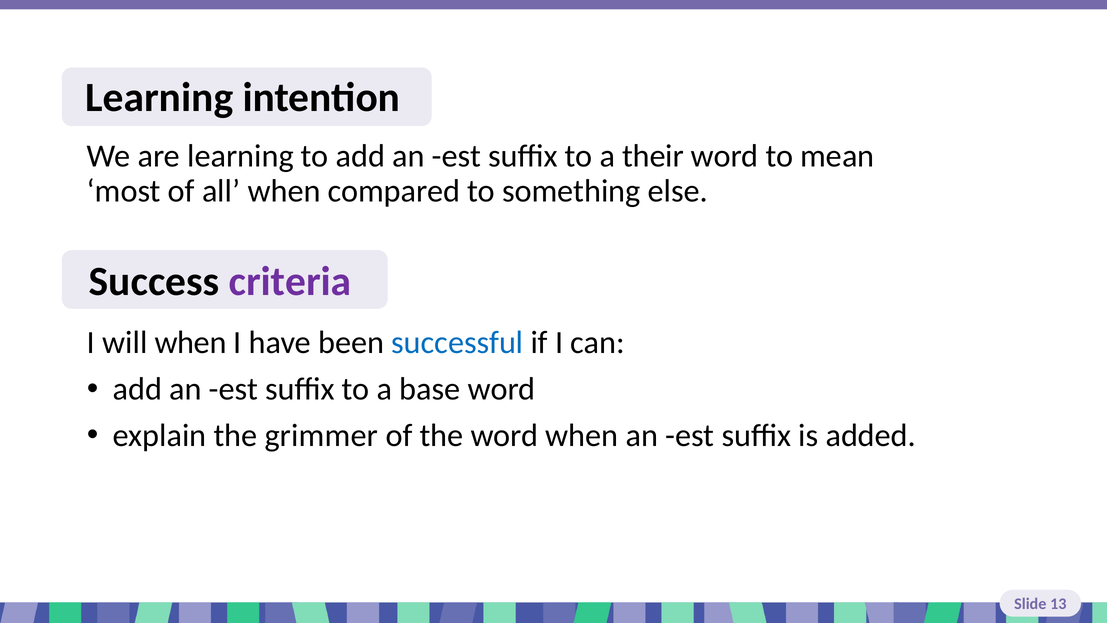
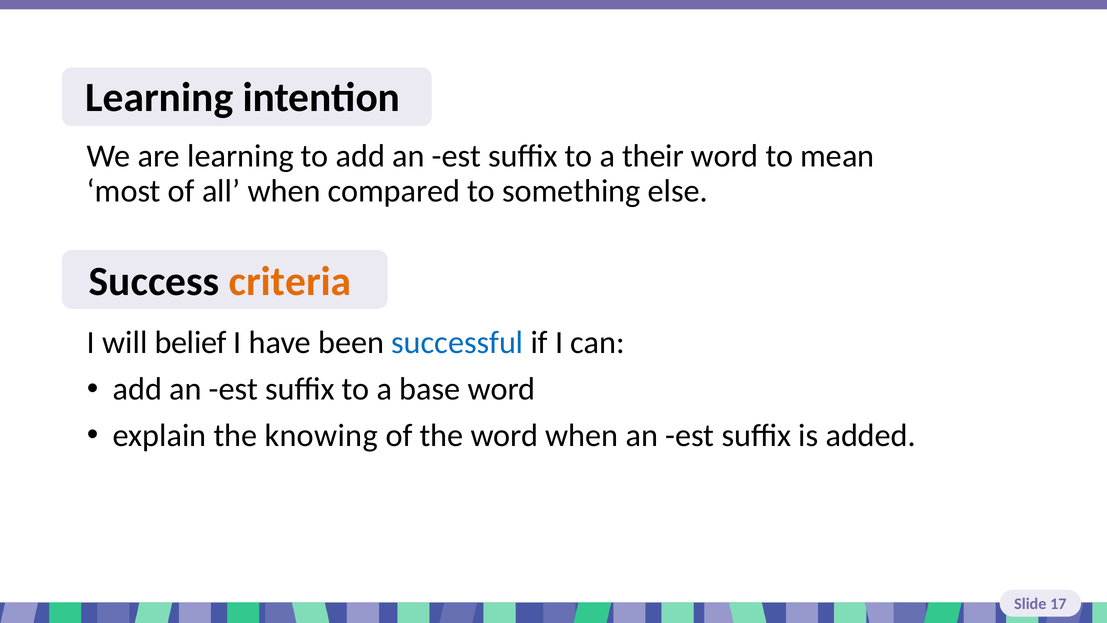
criteria colour: purple -> orange
will when: when -> belief
grimmer: grimmer -> knowing
13: 13 -> 17
